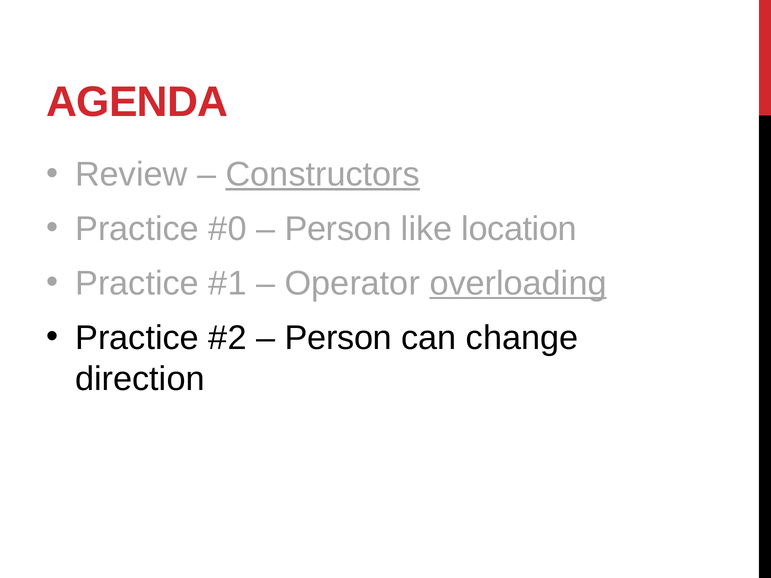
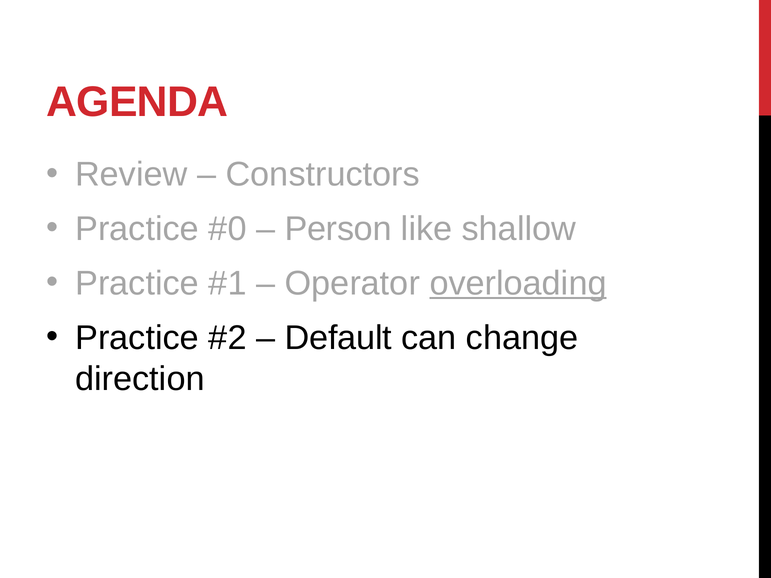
Constructors underline: present -> none
location: location -> shallow
Person at (338, 338): Person -> Default
